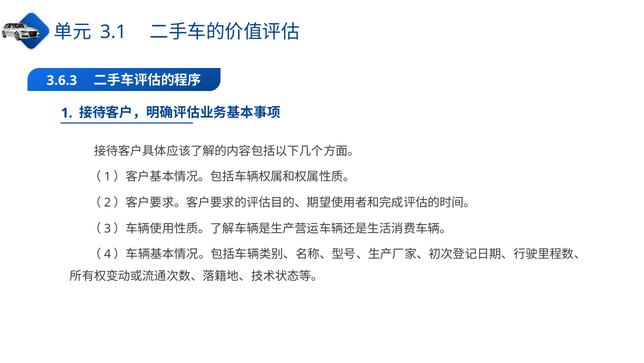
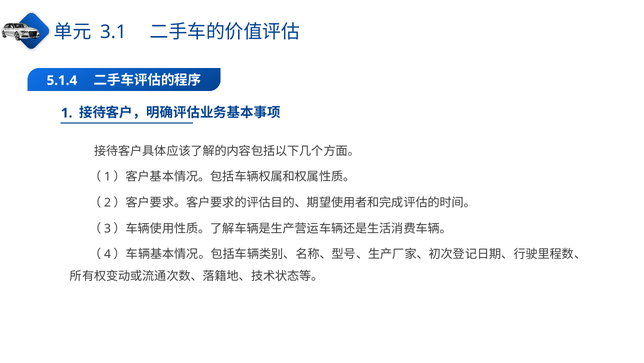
3.6.3: 3.6.3 -> 5.1.4
